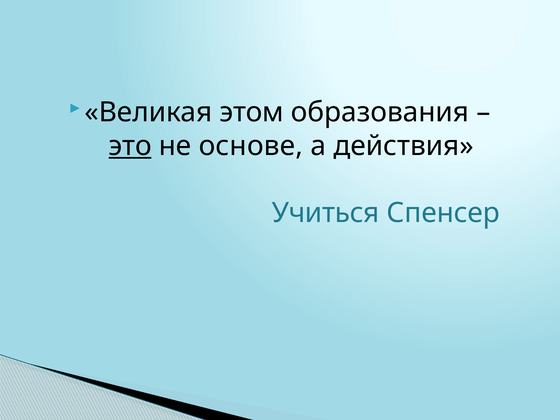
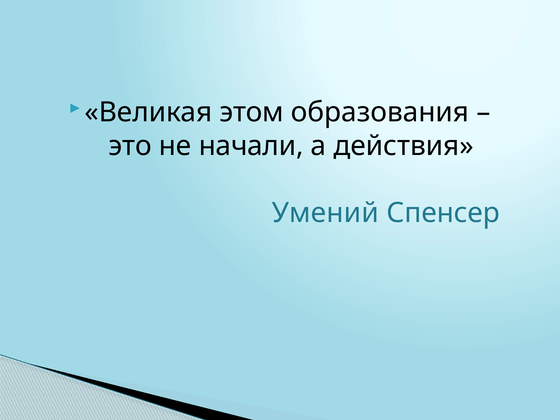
это underline: present -> none
основе: основе -> начали
Учиться: Учиться -> Умений
